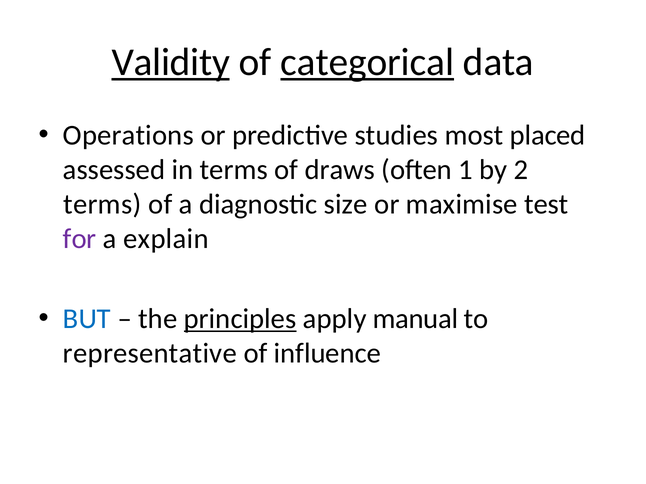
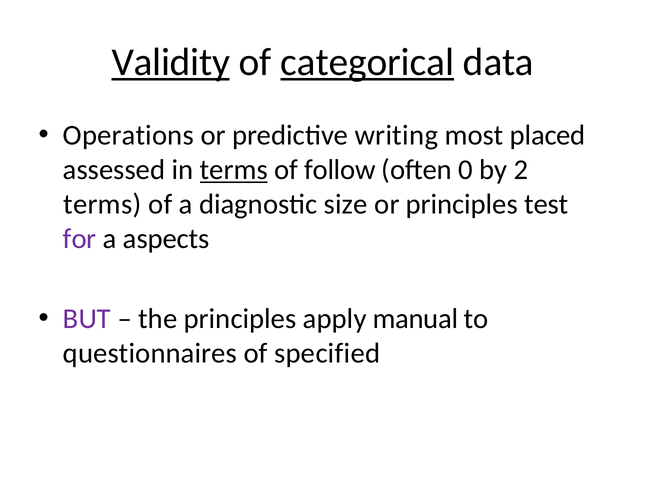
studies: studies -> writing
terms at (234, 170) underline: none -> present
draws: draws -> follow
1: 1 -> 0
or maximise: maximise -> principles
explain: explain -> aspects
BUT colour: blue -> purple
principles at (240, 319) underline: present -> none
representative: representative -> questionnaires
influence: influence -> specified
